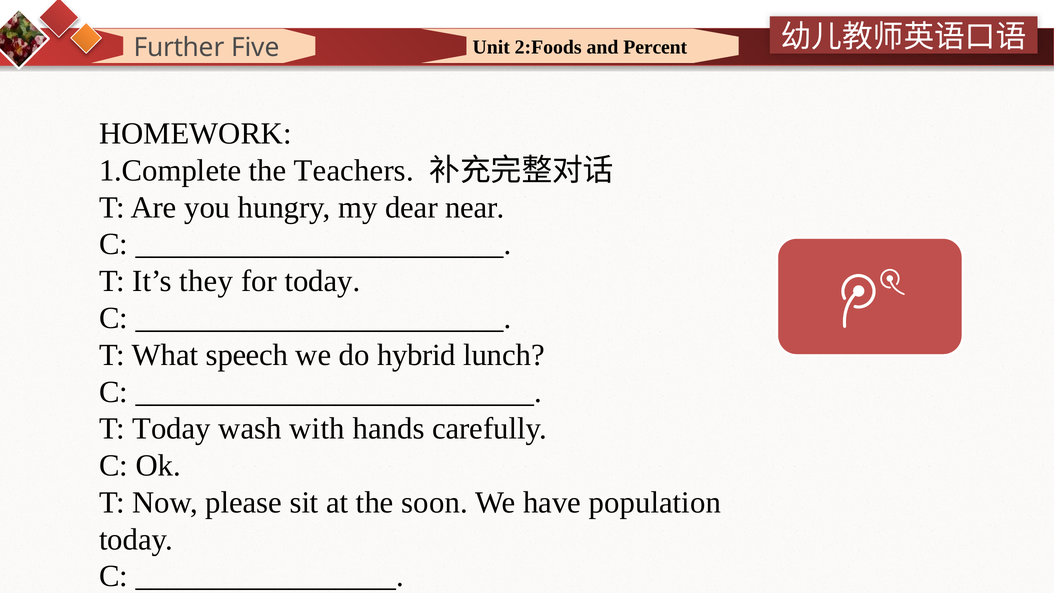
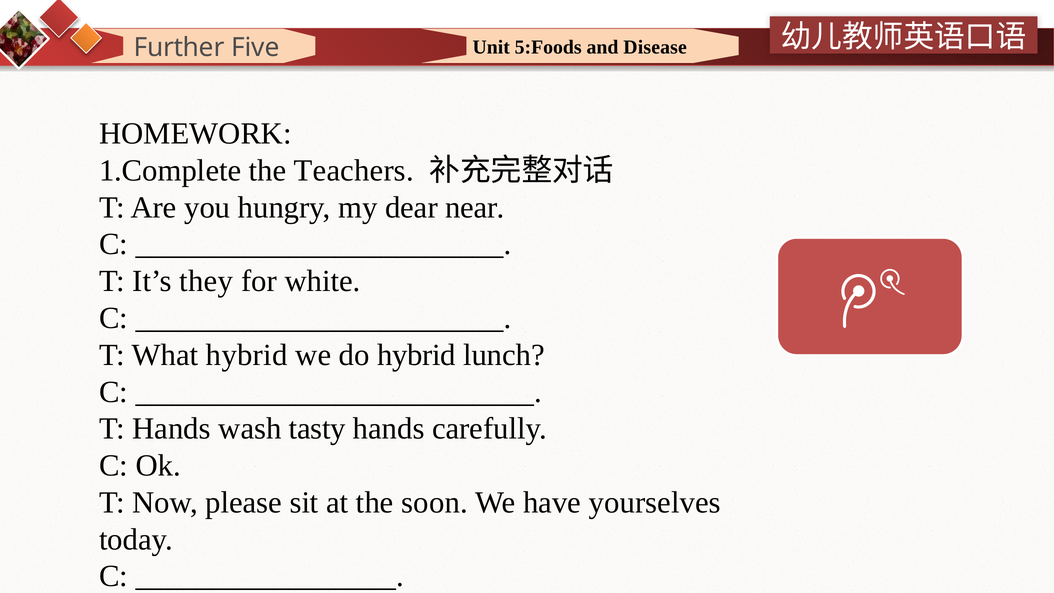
2:Foods: 2:Foods -> 5:Foods
Percent: Percent -> Disease
for today: today -> white
What speech: speech -> hybrid
T Today: Today -> Hands
with: with -> tasty
population: population -> yourselves
